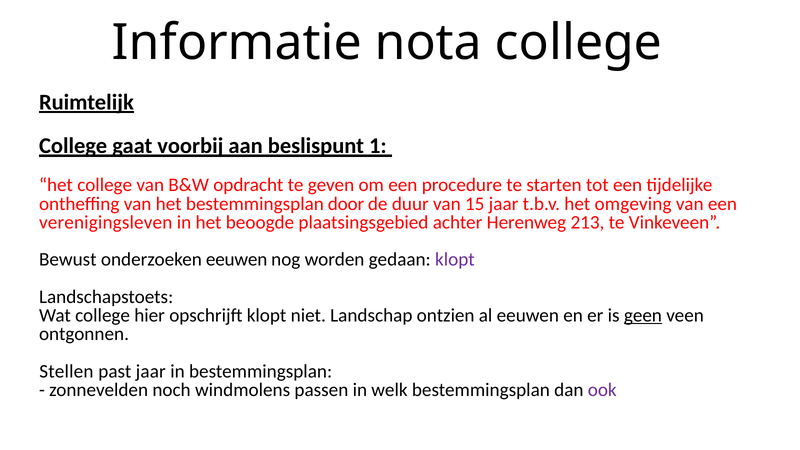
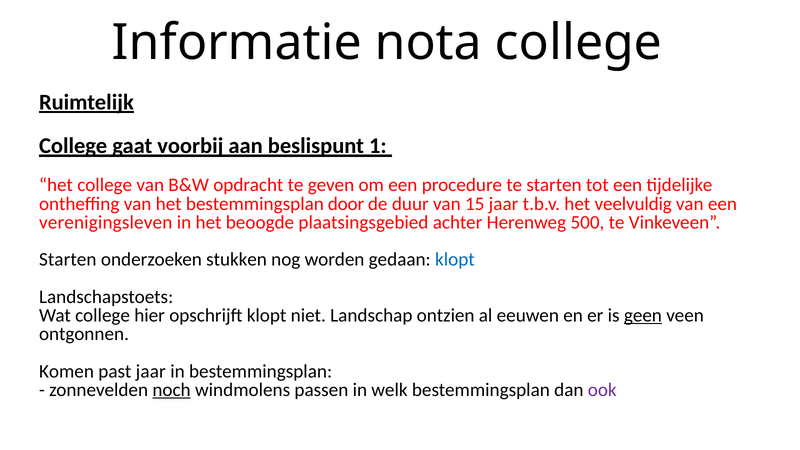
omgeving: omgeving -> veelvuldig
213: 213 -> 500
Bewust at (68, 260): Bewust -> Starten
onderzoeken eeuwen: eeuwen -> stukken
klopt at (455, 260) colour: purple -> blue
Stellen: Stellen -> Komen
noch underline: none -> present
